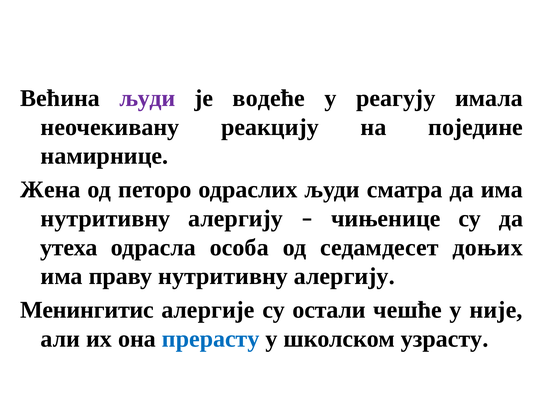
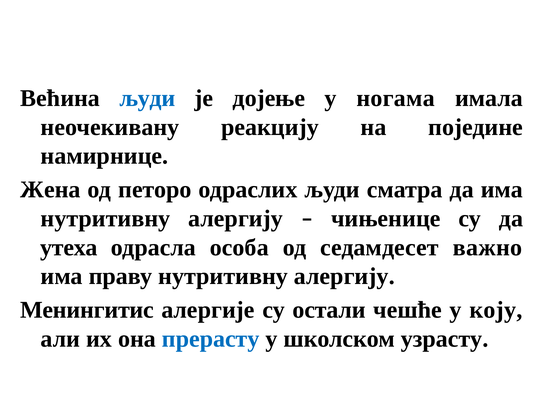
људи at (147, 98) colour: purple -> blue
водеће: водеће -> дојење
реагују: реагују -> ногама
доњих: доњих -> важно
није: није -> коју
